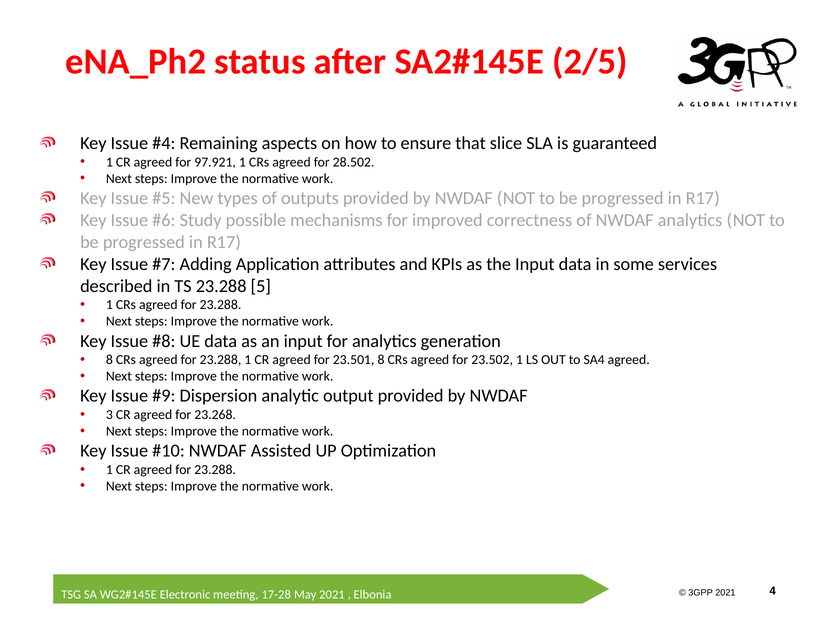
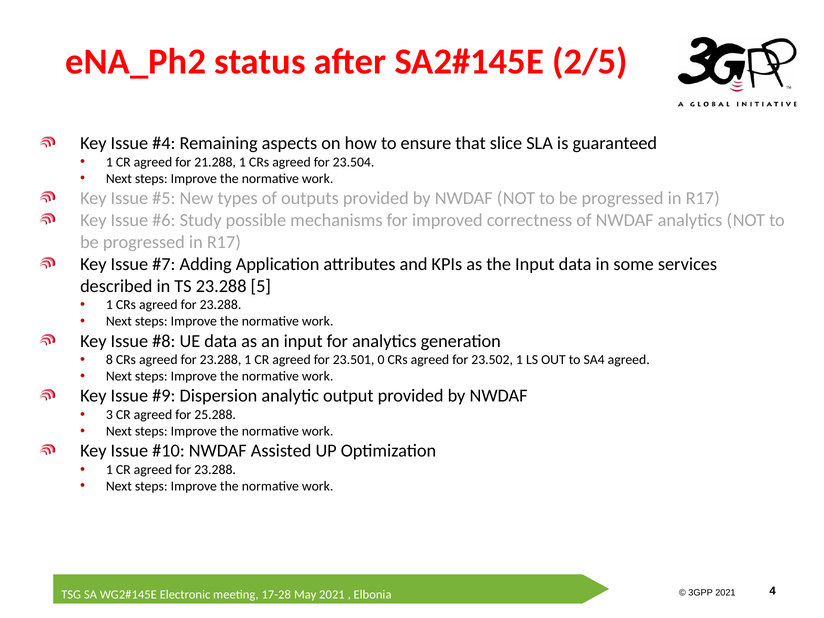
97.921: 97.921 -> 21.288
28.502: 28.502 -> 23.504
23.501 8: 8 -> 0
23.268: 23.268 -> 25.288
